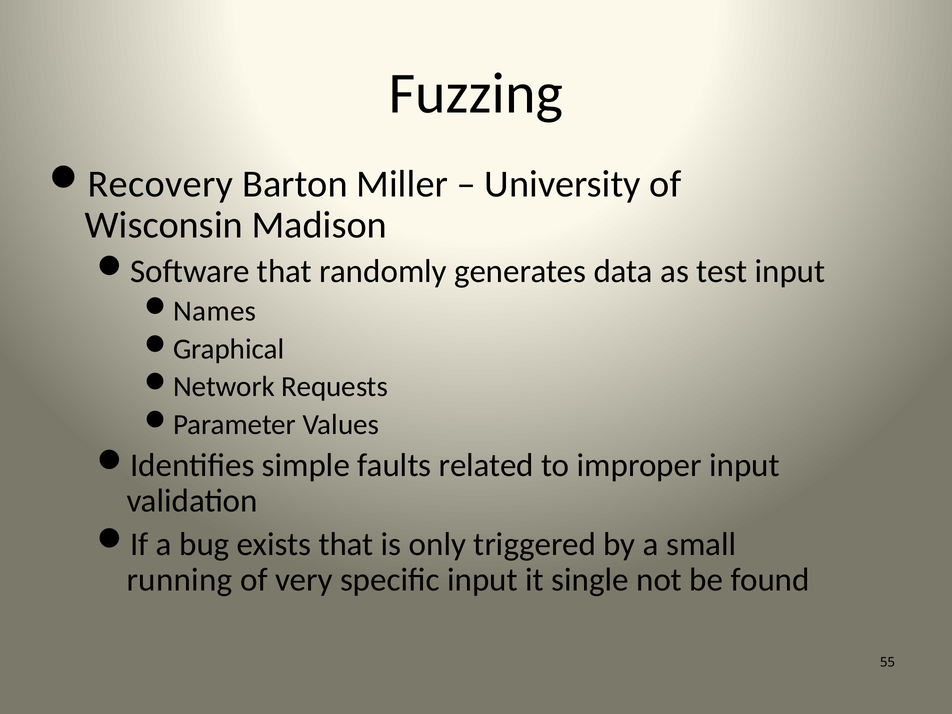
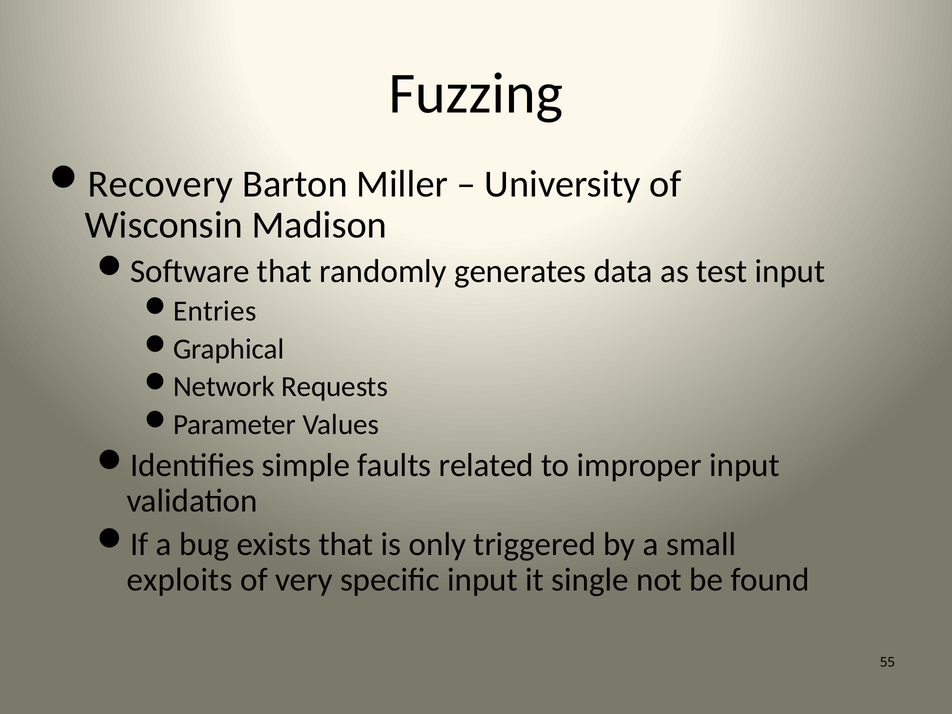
Names: Names -> Entries
running: running -> exploits
